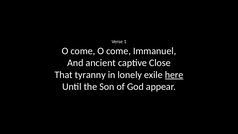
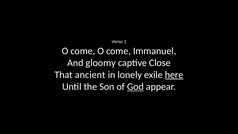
ancient: ancient -> gloomy
tyranny: tyranny -> ancient
God underline: none -> present
